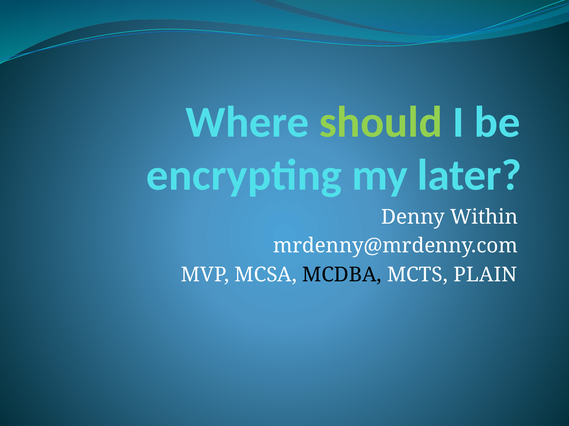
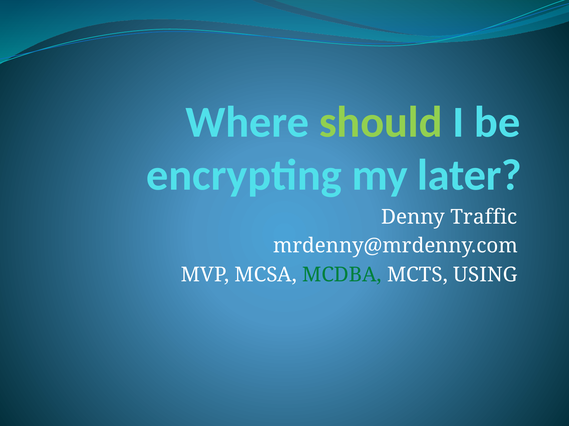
Within: Within -> Traffic
MCDBA colour: black -> green
PLAIN: PLAIN -> USING
